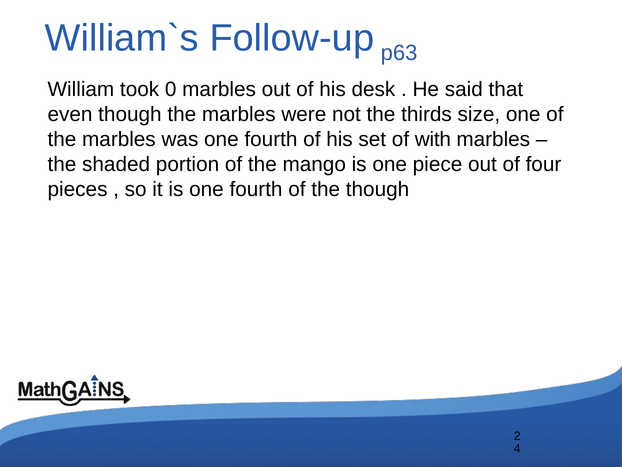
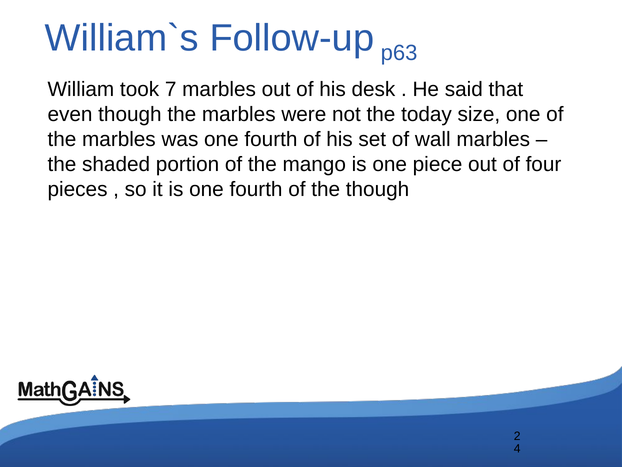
0: 0 -> 7
thirds: thirds -> today
with: with -> wall
